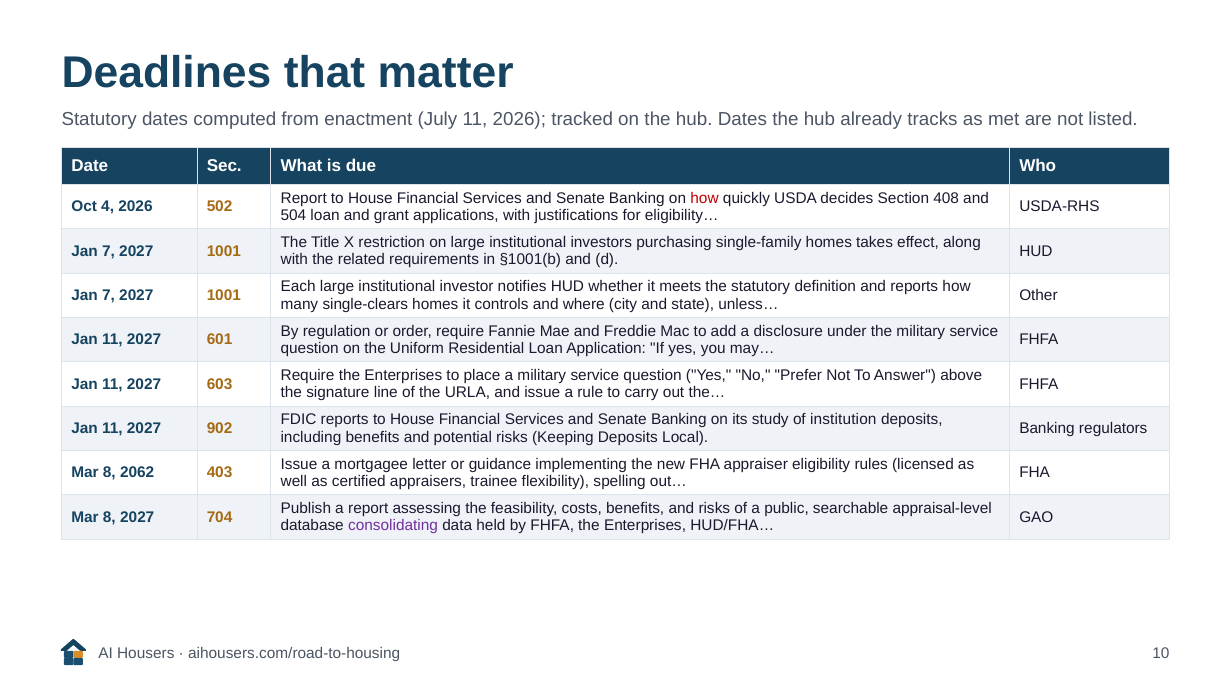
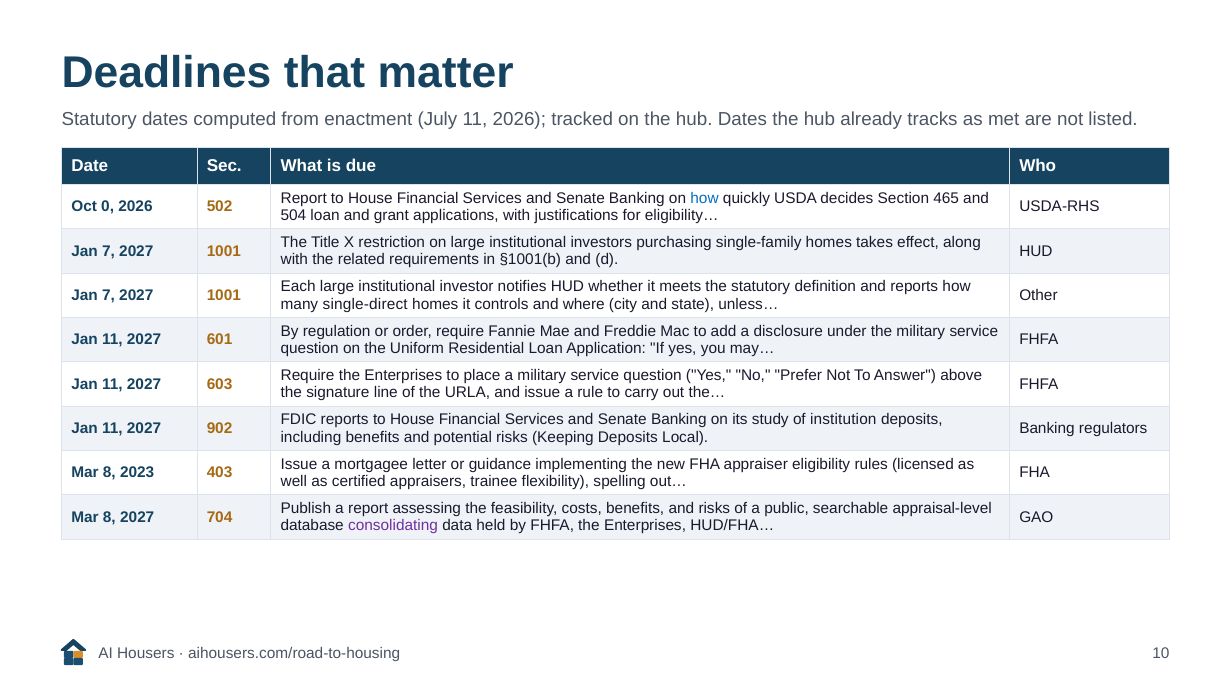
how at (705, 198) colour: red -> blue
408: 408 -> 465
4: 4 -> 0
single-clears: single-clears -> single-direct
2062: 2062 -> 2023
